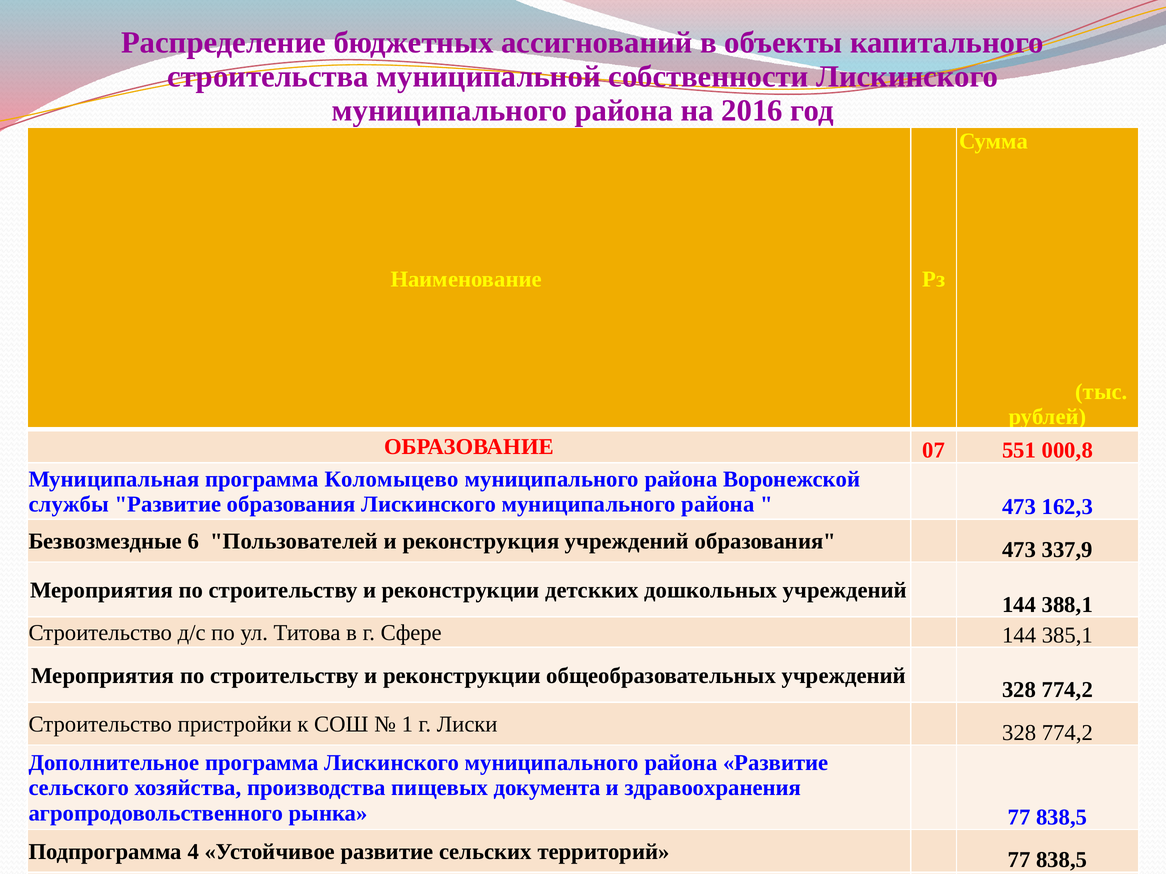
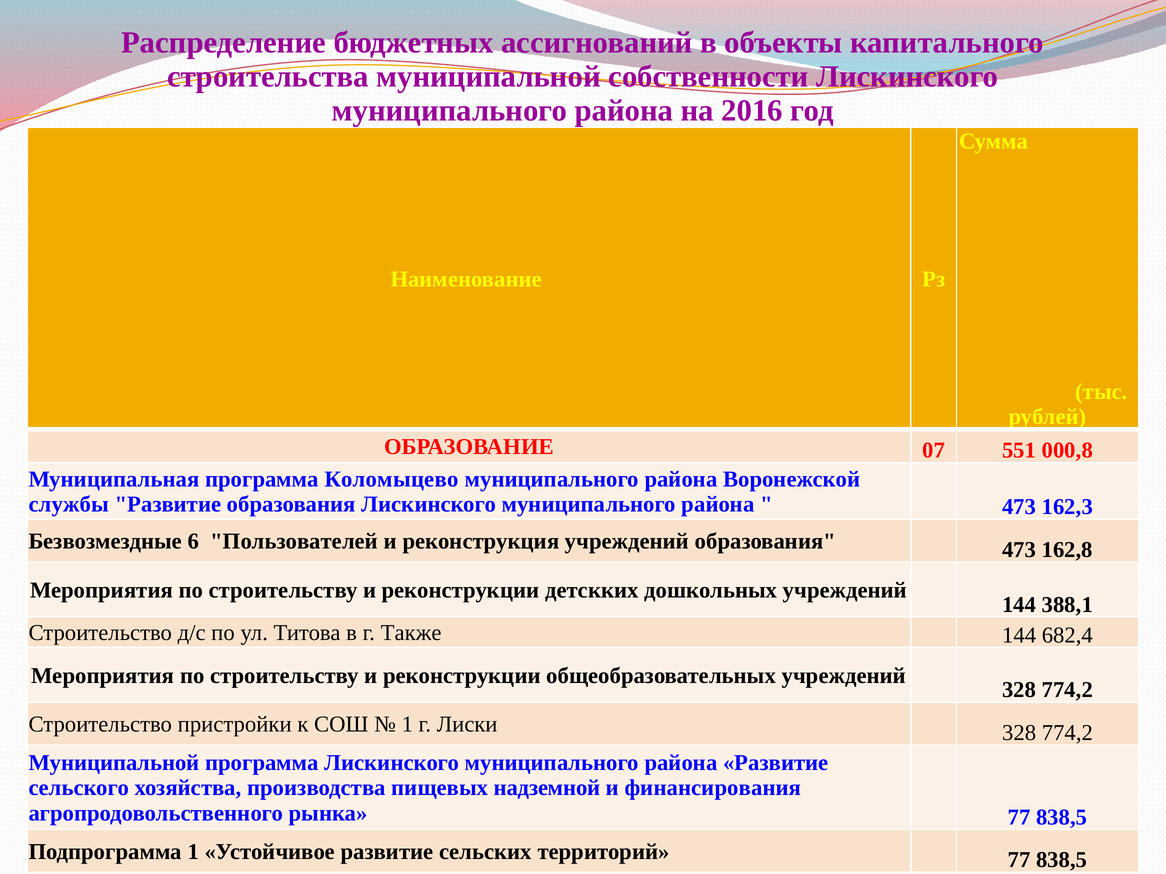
337,9: 337,9 -> 162,8
Сфере: Сфере -> Также
385,1: 385,1 -> 682,4
Дополнительное at (114, 763): Дополнительное -> Муниципальной
документа: документа -> надземной
здравоохранения: здравоохранения -> финансирования
Подпрограмма 4: 4 -> 1
